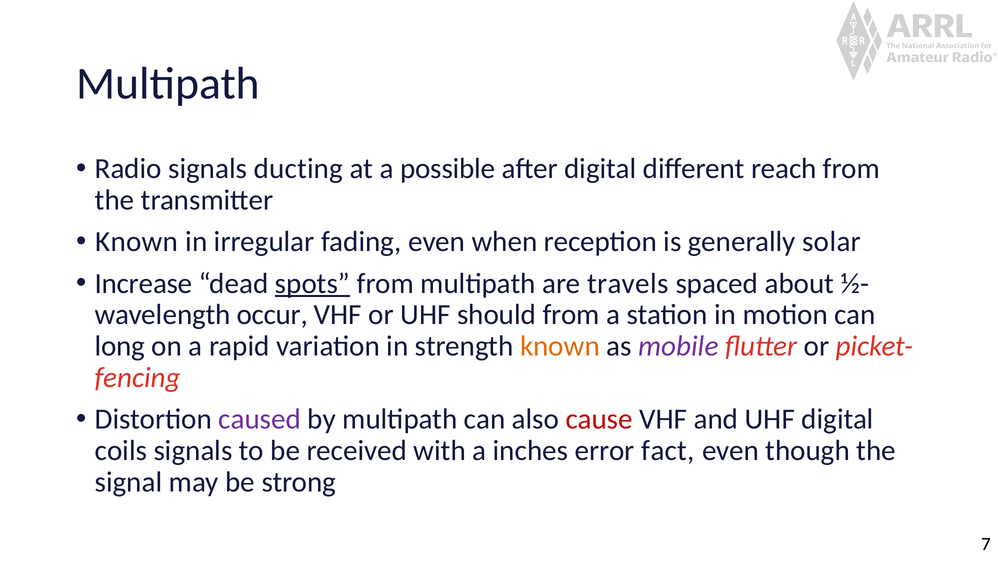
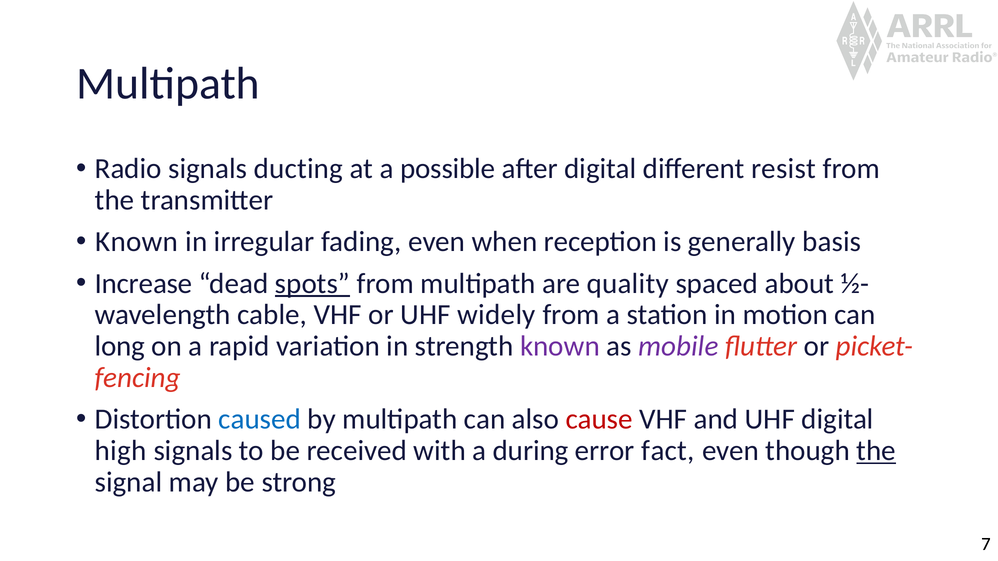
reach: reach -> resist
solar: solar -> basis
travels: travels -> quality
occur: occur -> cable
should: should -> widely
known at (560, 346) colour: orange -> purple
caused colour: purple -> blue
coils: coils -> high
inches: inches -> during
the at (876, 451) underline: none -> present
